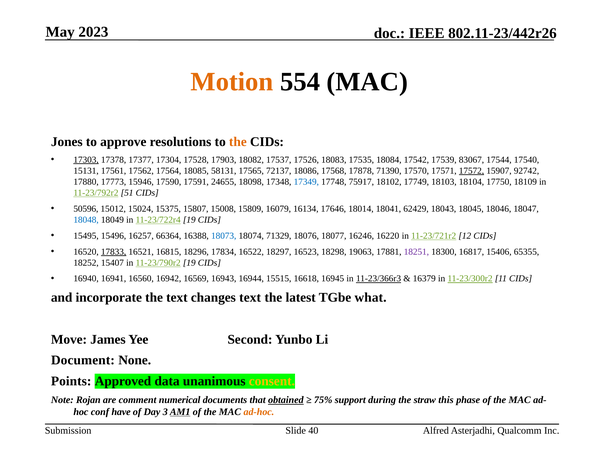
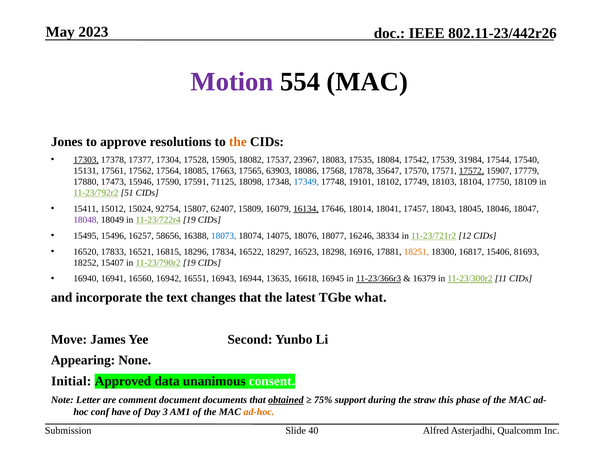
Motion colour: orange -> purple
17903: 17903 -> 15905
17526: 17526 -> 23967
83067: 83067 -> 31984
58131: 58131 -> 17663
72137: 72137 -> 63903
71390: 71390 -> 35647
92742: 92742 -> 17779
17773: 17773 -> 17473
24655: 24655 -> 71125
75917: 75917 -> 19101
50596: 50596 -> 15411
15375: 15375 -> 92754
15008: 15008 -> 62407
16134 underline: none -> present
62429: 62429 -> 17457
18048 colour: blue -> purple
66364: 66364 -> 58656
71329: 71329 -> 14075
16220: 16220 -> 38334
17833 underline: present -> none
19063: 19063 -> 16916
18251 colour: purple -> orange
65355: 65355 -> 81693
16569: 16569 -> 16551
15515: 15515 -> 13635
changes text: text -> that
Document: Document -> Appearing
Points: Points -> Initial
consent colour: yellow -> white
Rojan: Rojan -> Letter
numerical: numerical -> document
AM1 underline: present -> none
